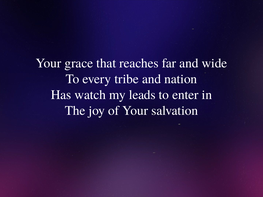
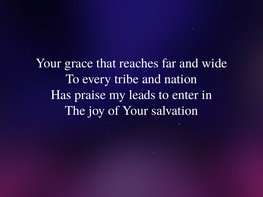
watch: watch -> praise
